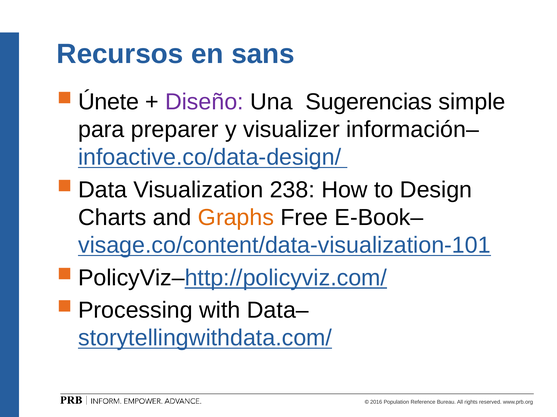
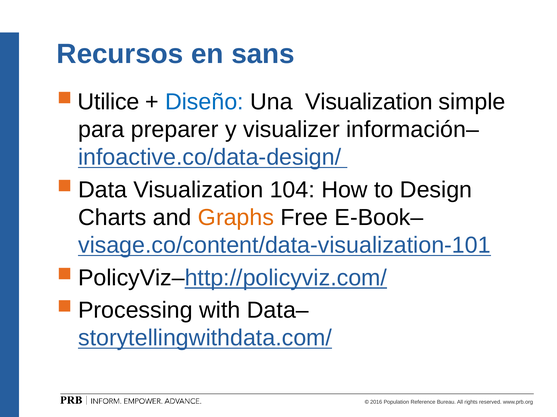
Únete: Únete -> Utilice
Diseño colour: purple -> blue
Una Sugerencias: Sugerencias -> Visualization
238: 238 -> 104
